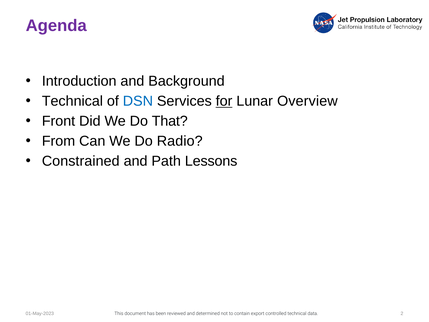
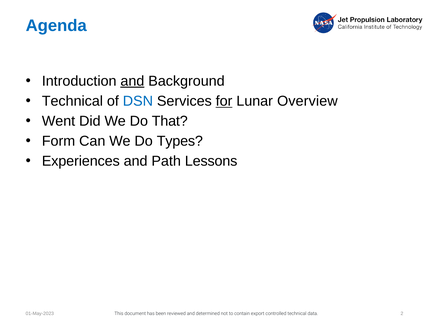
Agenda colour: purple -> blue
and at (132, 81) underline: none -> present
Front: Front -> Went
From: From -> Form
Radio: Radio -> Types
Constrained: Constrained -> Experiences
